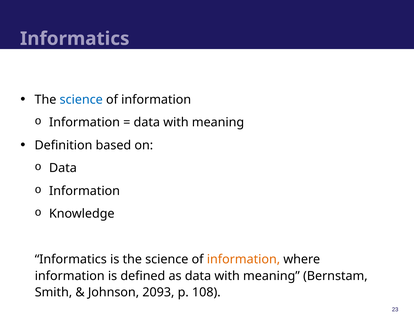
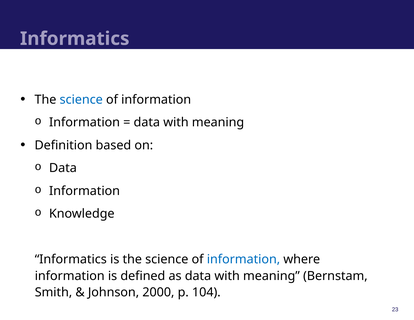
information at (243, 259) colour: orange -> blue
2093: 2093 -> 2000
108: 108 -> 104
